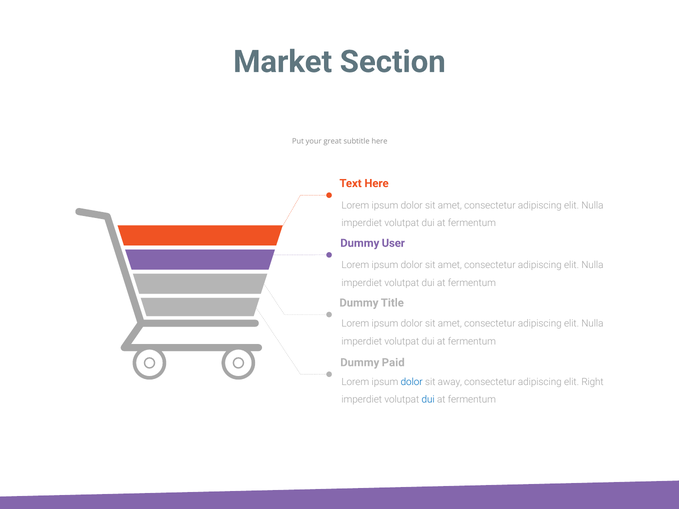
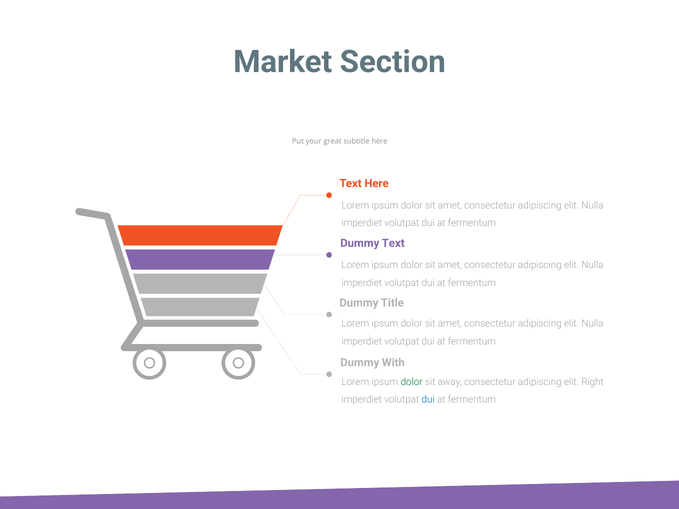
Dummy User: User -> Text
Paid: Paid -> With
dolor at (412, 382) colour: blue -> green
